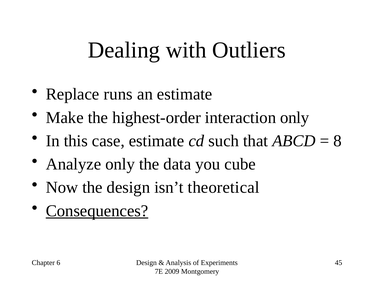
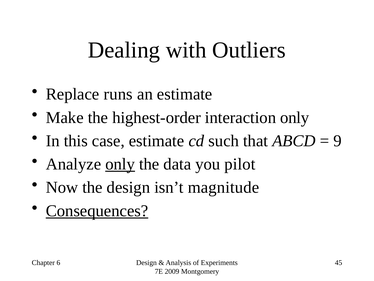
8: 8 -> 9
only at (120, 164) underline: none -> present
cube: cube -> pilot
theoretical: theoretical -> magnitude
